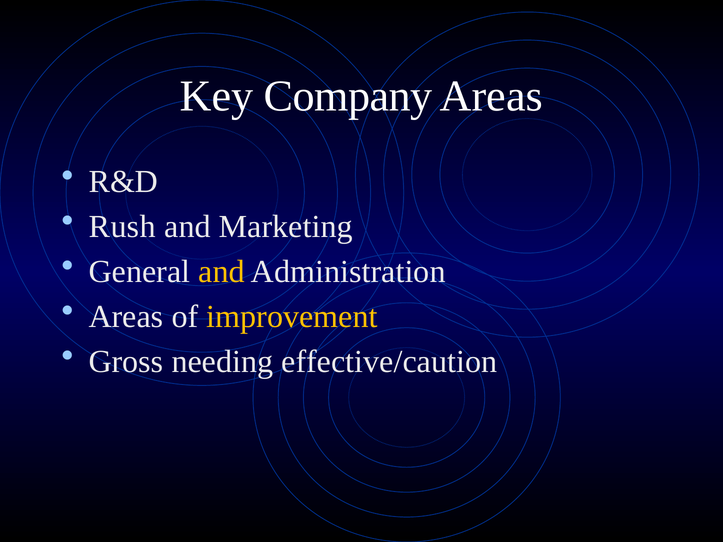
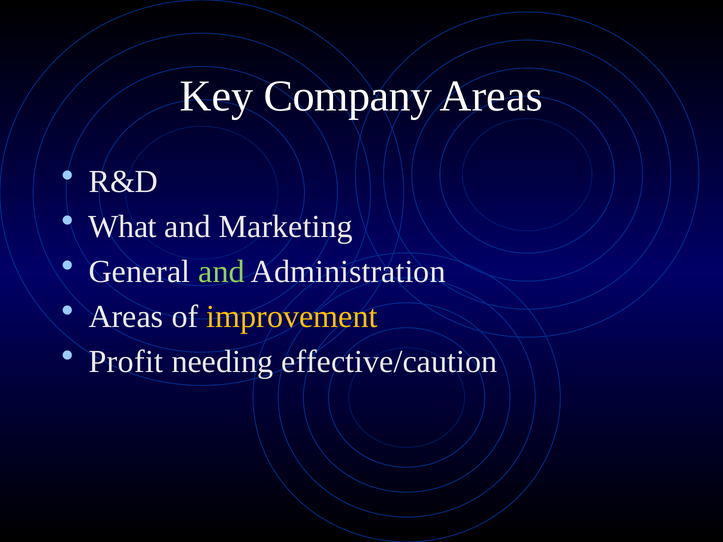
Rush: Rush -> What
and at (221, 272) colour: yellow -> light green
Gross: Gross -> Profit
